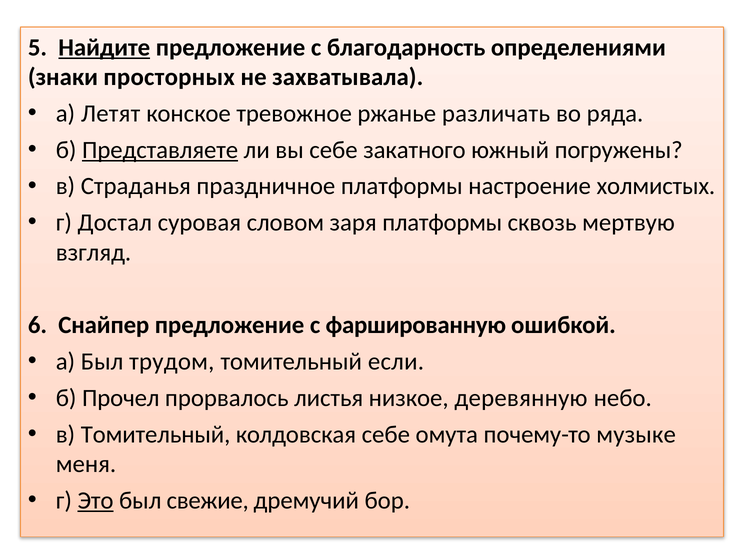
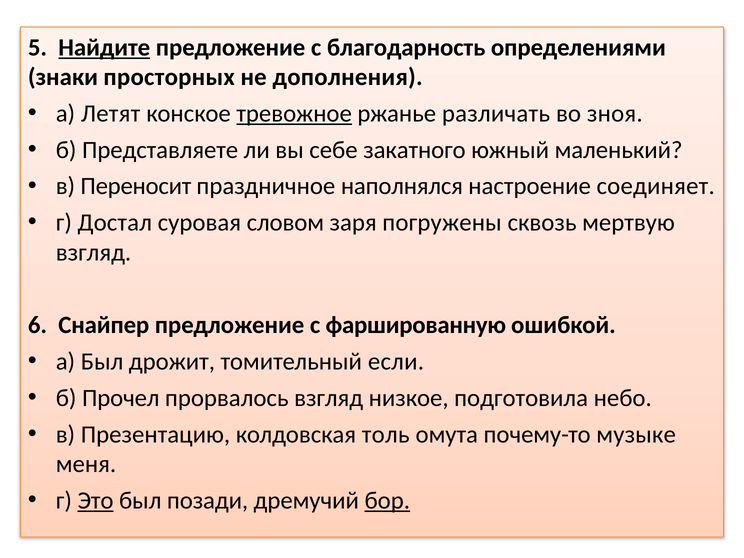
захватывала: захватывала -> дополнения
тревожное underline: none -> present
ряда: ряда -> зноя
Представляете underline: present -> none
погружены: погружены -> маленький
Страданья: Страданья -> Переносит
праздничное платформы: платформы -> наполнялся
холмистых: холмистых -> соединяет
заря платформы: платформы -> погружены
трудом: трудом -> дрожит
прорвалось листья: листья -> взгляд
деревянную: деревянную -> подготовила
в Томительный: Томительный -> Презентацию
колдовская себе: себе -> толь
свежие: свежие -> позади
бор underline: none -> present
